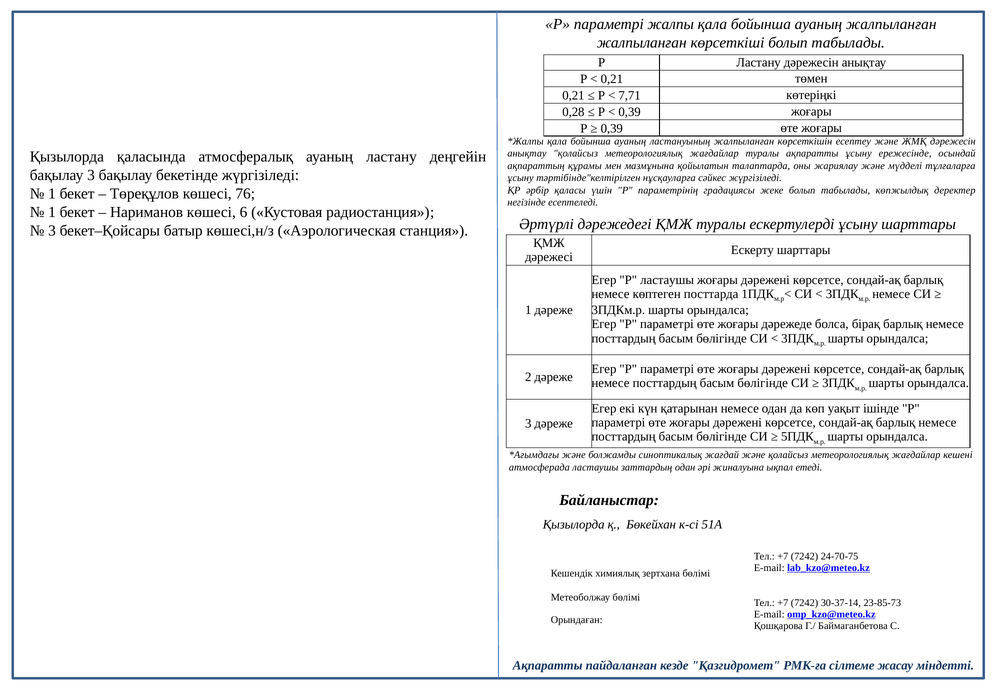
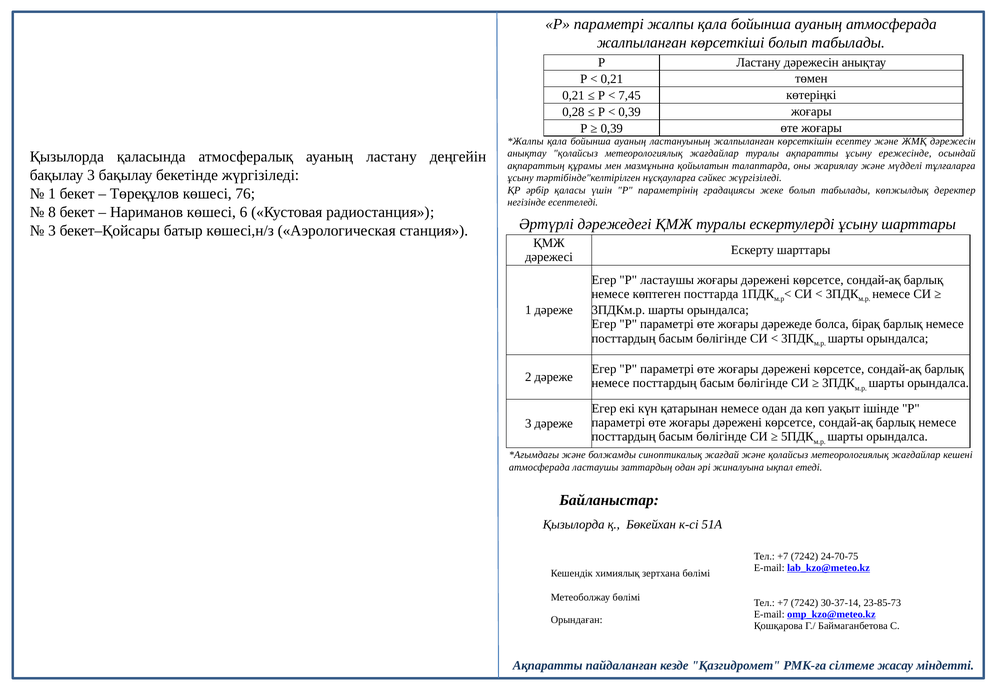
ауаның жалпыланған: жалпыланған -> атмосферада
7,71: 7,71 -> 7,45
1 at (52, 212): 1 -> 8
